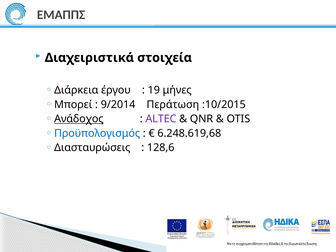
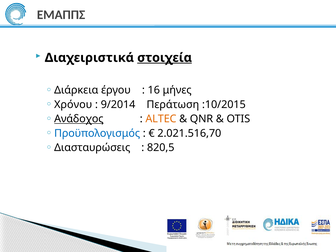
στοιχεία underline: none -> present
19: 19 -> 16
Μπορεί: Μπορεί -> Χρόνου
ALTEC colour: purple -> orange
6.248.619,68: 6.248.619,68 -> 2.021.516,70
128,6: 128,6 -> 820,5
